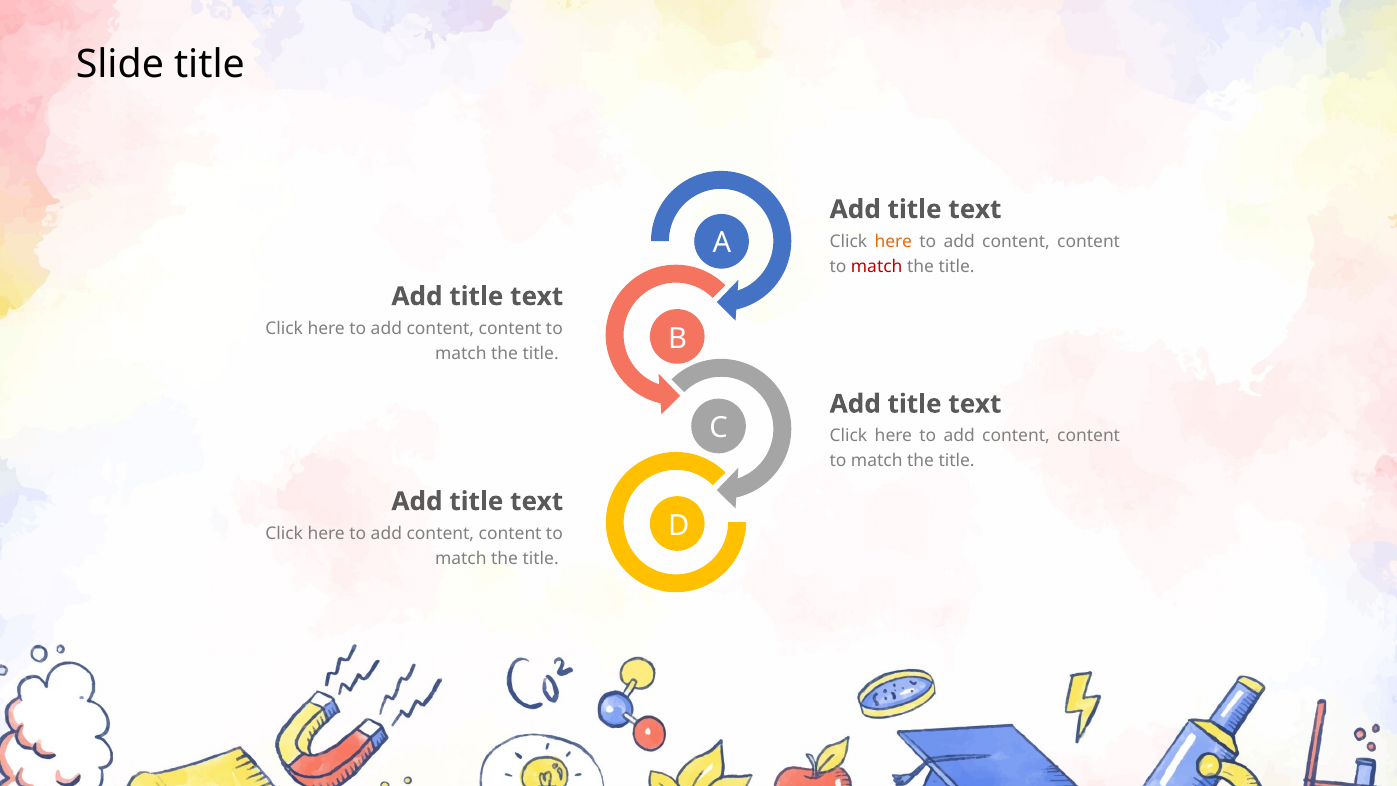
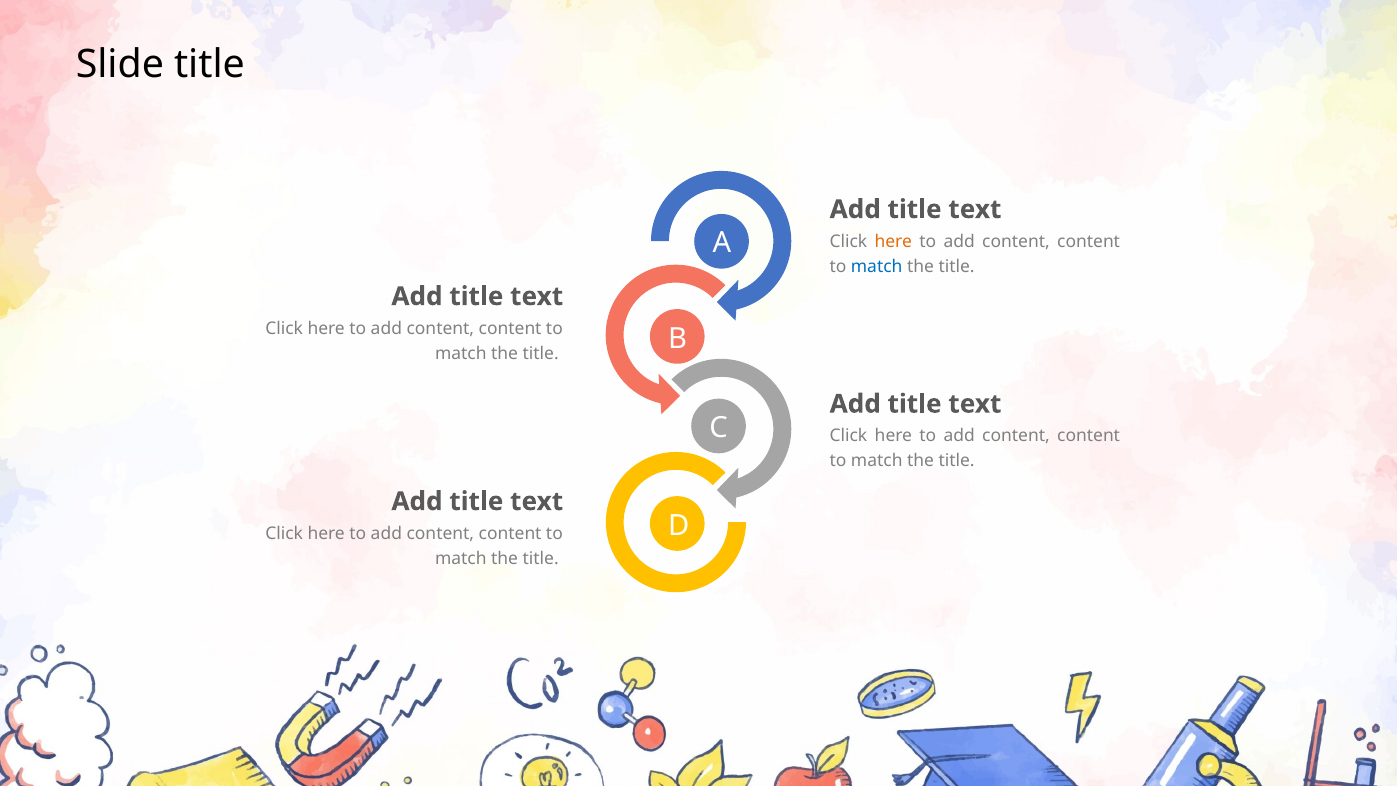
match at (877, 266) colour: red -> blue
